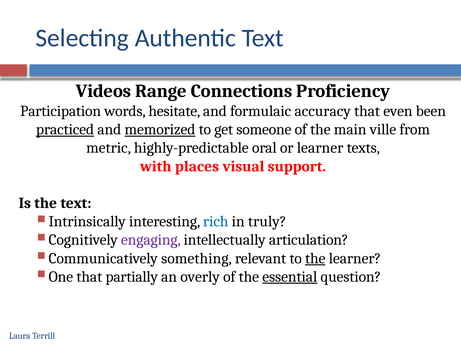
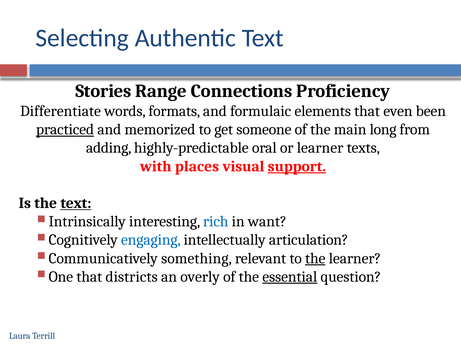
Videos: Videos -> Stories
Participation: Participation -> Differentiate
hesitate: hesitate -> formats
accuracy: accuracy -> elements
memorized underline: present -> none
ville: ville -> long
metric: metric -> adding
support underline: none -> present
text at (76, 204) underline: none -> present
truly: truly -> want
engaging colour: purple -> blue
partially: partially -> districts
